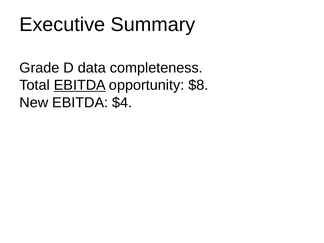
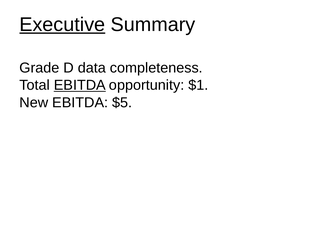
Executive underline: none -> present
$8: $8 -> $1
$4: $4 -> $5
